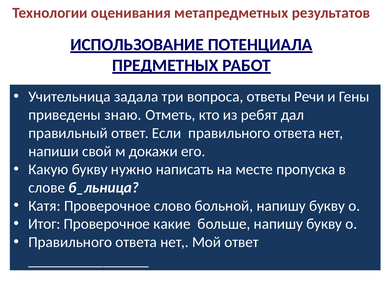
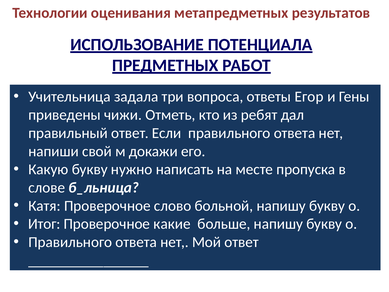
Речи: Речи -> Егор
знаю: знаю -> чижи
